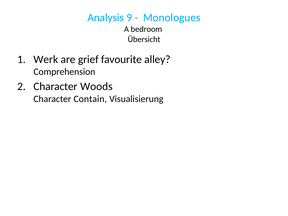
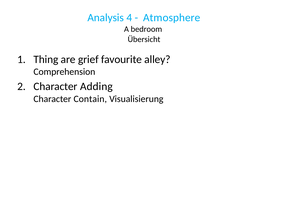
9: 9 -> 4
Monologues: Monologues -> Atmosphere
Werk: Werk -> Thing
Woods: Woods -> Adding
